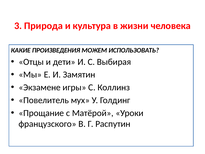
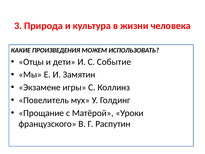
Выбирая: Выбирая -> Событие
